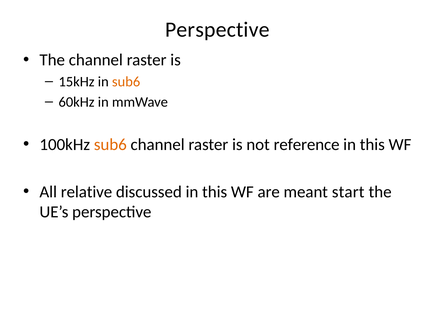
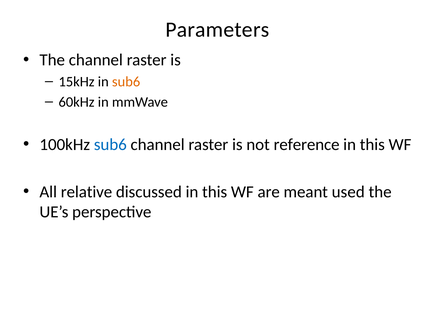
Perspective at (217, 30): Perspective -> Parameters
sub6 at (110, 145) colour: orange -> blue
start: start -> used
